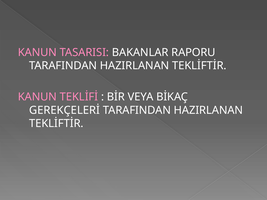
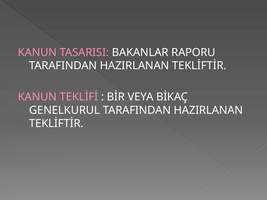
GEREKÇELERİ: GEREKÇELERİ -> GENELKURUL
